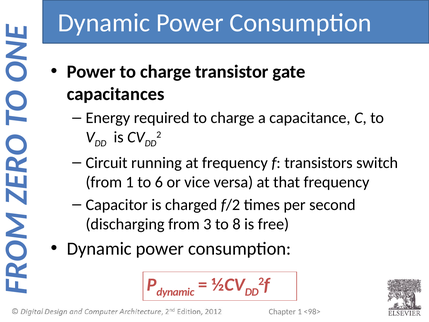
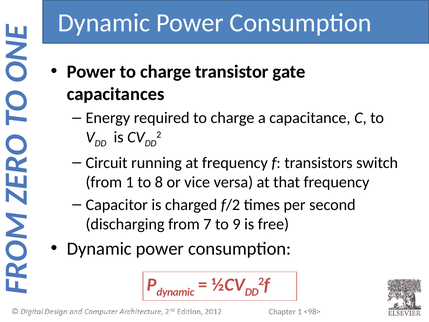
6: 6 -> 8
3: 3 -> 7
8: 8 -> 9
